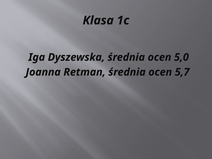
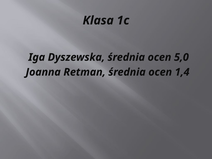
5,7: 5,7 -> 1,4
